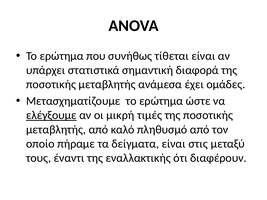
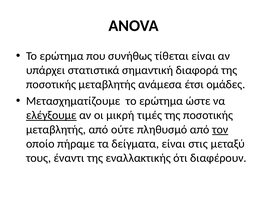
έχει: έχει -> έτσι
καλό: καλό -> ούτε
τον underline: none -> present
